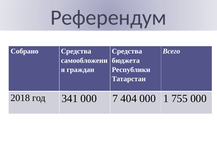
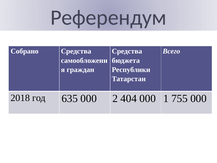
341: 341 -> 635
7: 7 -> 2
